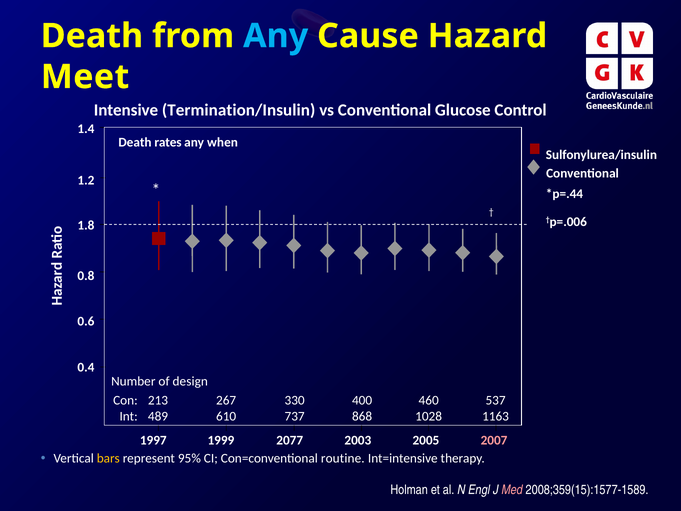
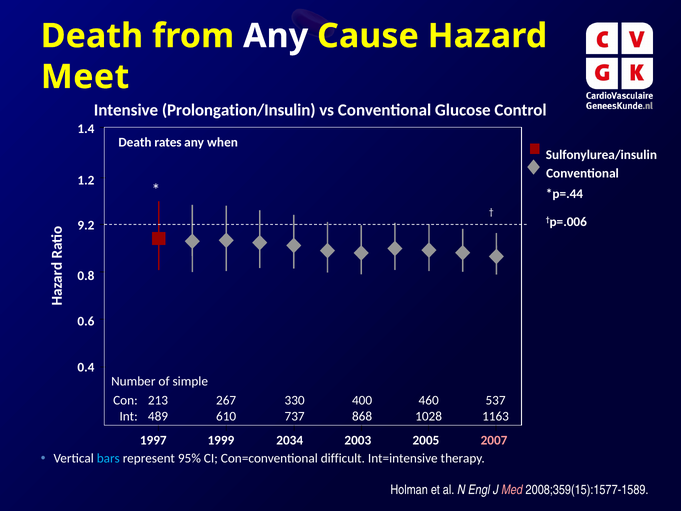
Any at (276, 36) colour: light blue -> white
Termination/Insulin: Termination/Insulin -> Prolongation/Insulin
1.8: 1.8 -> 9.2
design: design -> simple
2077: 2077 -> 2034
bars colour: yellow -> light blue
routine: routine -> difficult
